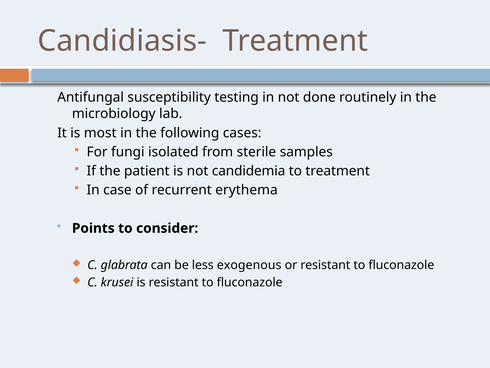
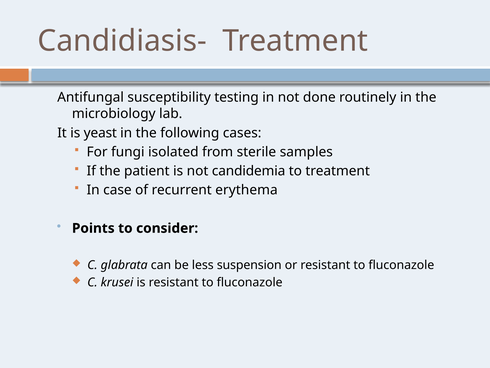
most: most -> yeast
exogenous: exogenous -> suspension
